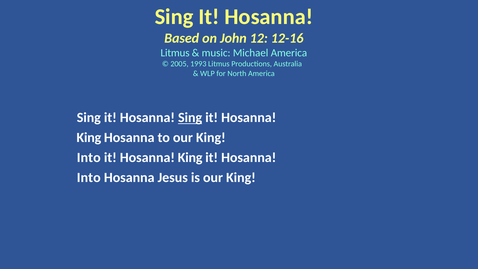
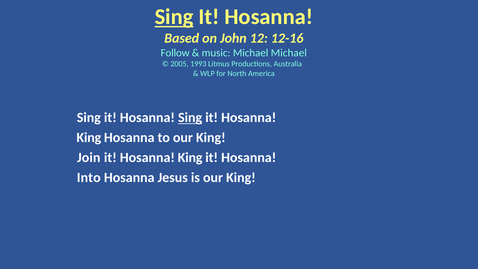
Sing at (174, 17) underline: none -> present
Litmus at (175, 53): Litmus -> Follow
Michael America: America -> Michael
Into at (89, 158): Into -> Join
